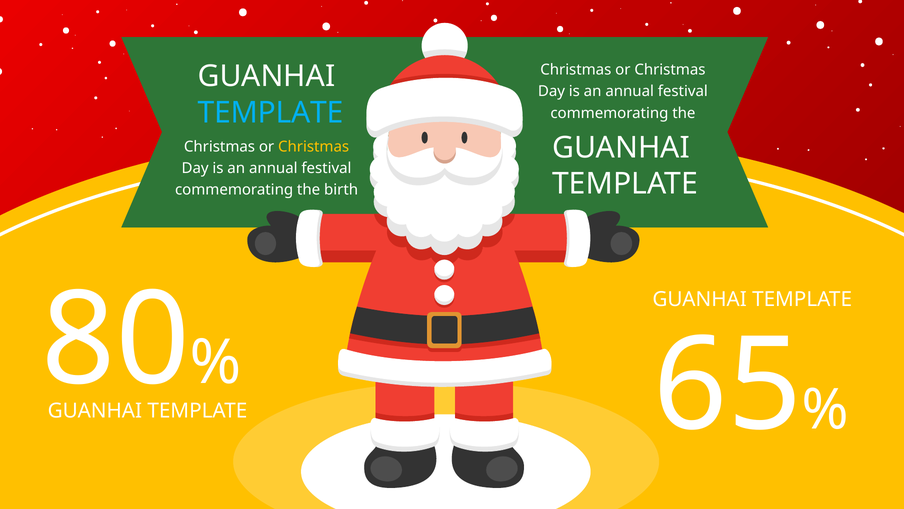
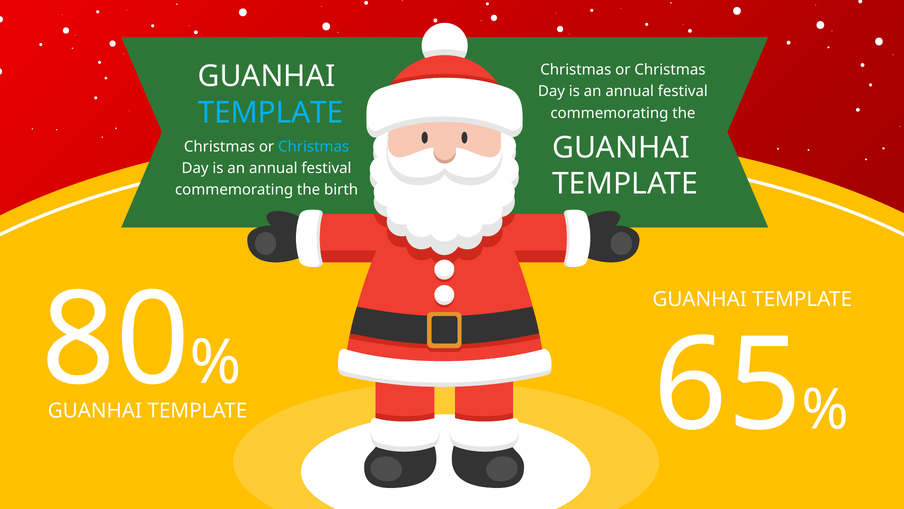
Christmas at (314, 146) colour: yellow -> light blue
